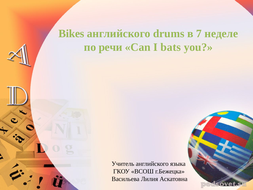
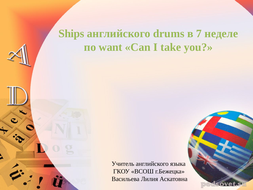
Bikes: Bikes -> Ships
речи: речи -> want
bats: bats -> take
